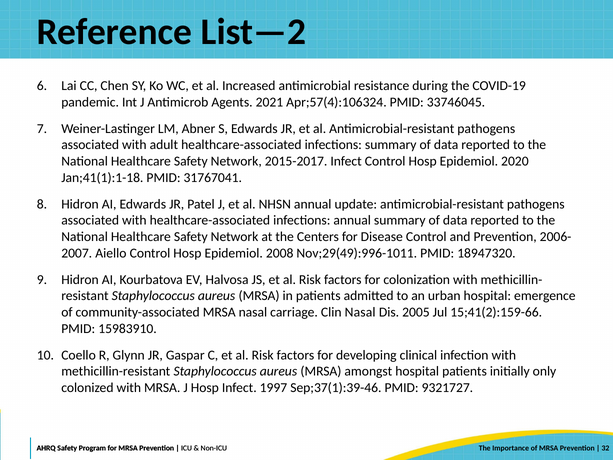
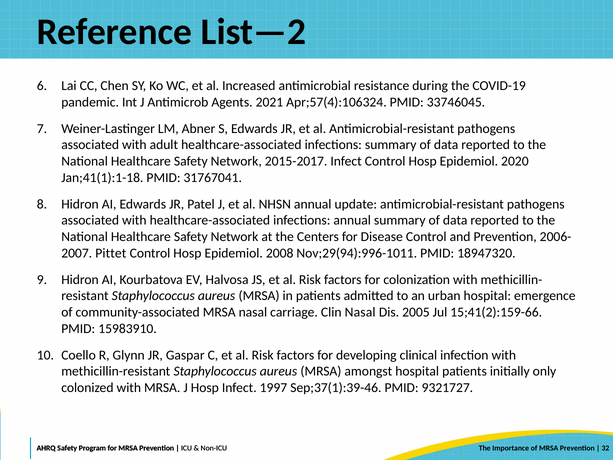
Aiello: Aiello -> Pittet
Nov;29(49):996-1011: Nov;29(49):996-1011 -> Nov;29(94):996-1011
